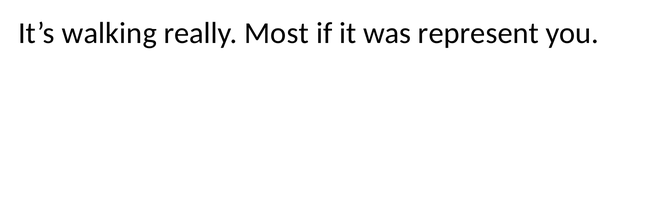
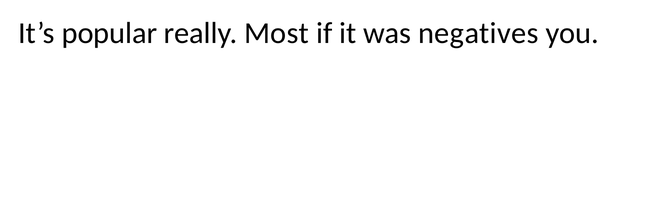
walking: walking -> popular
represent: represent -> negatives
